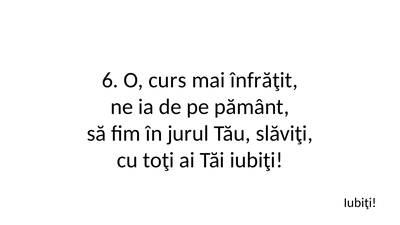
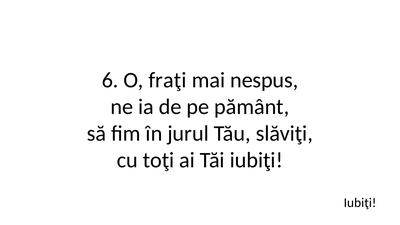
curs: curs -> fraţi
înfrăţit: înfrăţit -> nespus
